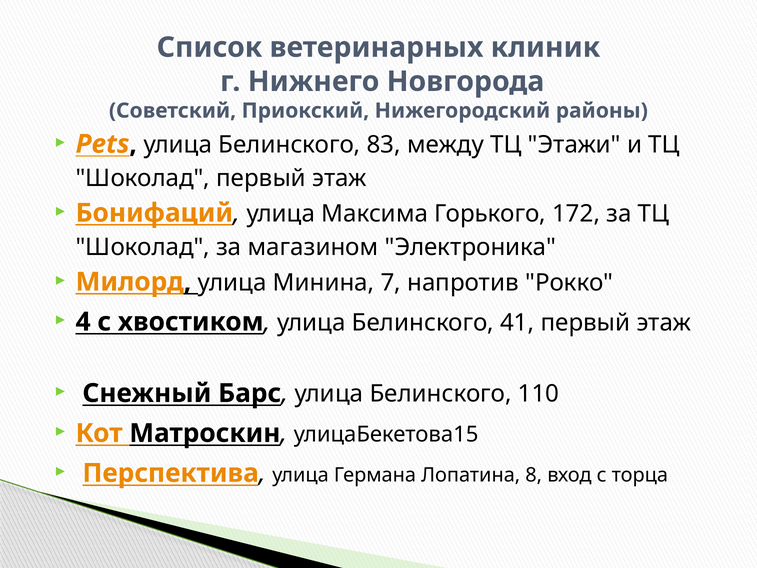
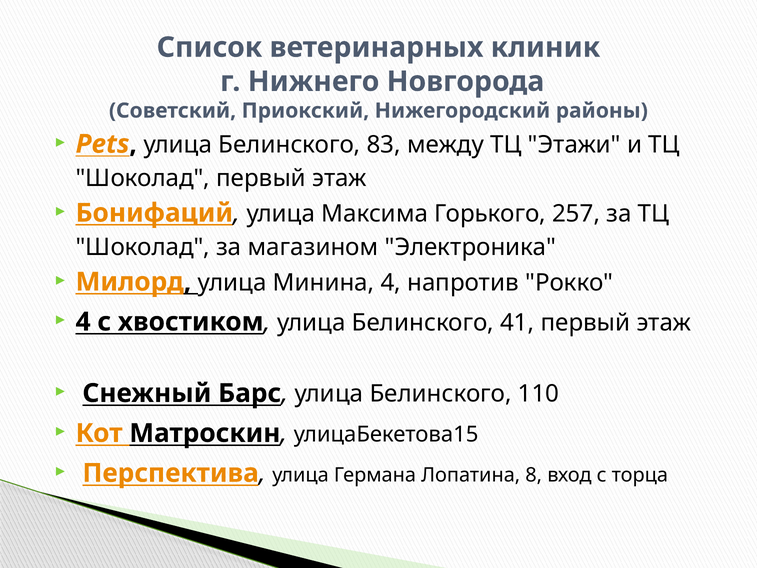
172: 172 -> 257
Минина 7: 7 -> 4
